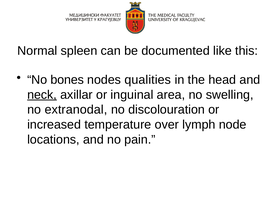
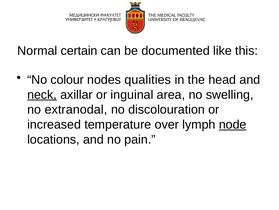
spleen: spleen -> certain
bones: bones -> colour
node underline: none -> present
